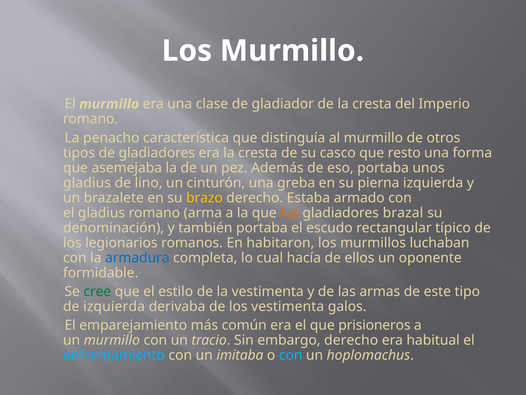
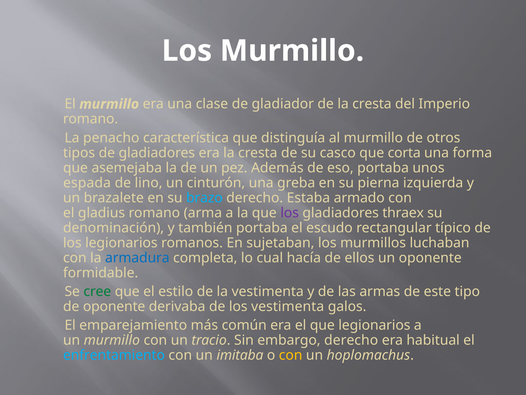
resto: resto -> corta
gladius at (87, 183): gladius -> espada
brazo colour: yellow -> light blue
los at (290, 213) colour: orange -> purple
brazal: brazal -> thraex
habitaron: habitaron -> sujetaban
de izquierda: izquierda -> oponente
que prisioneros: prisioneros -> legionarios
con at (291, 355) colour: light blue -> yellow
